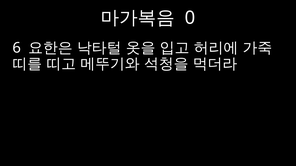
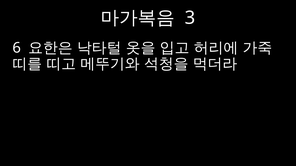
0: 0 -> 3
